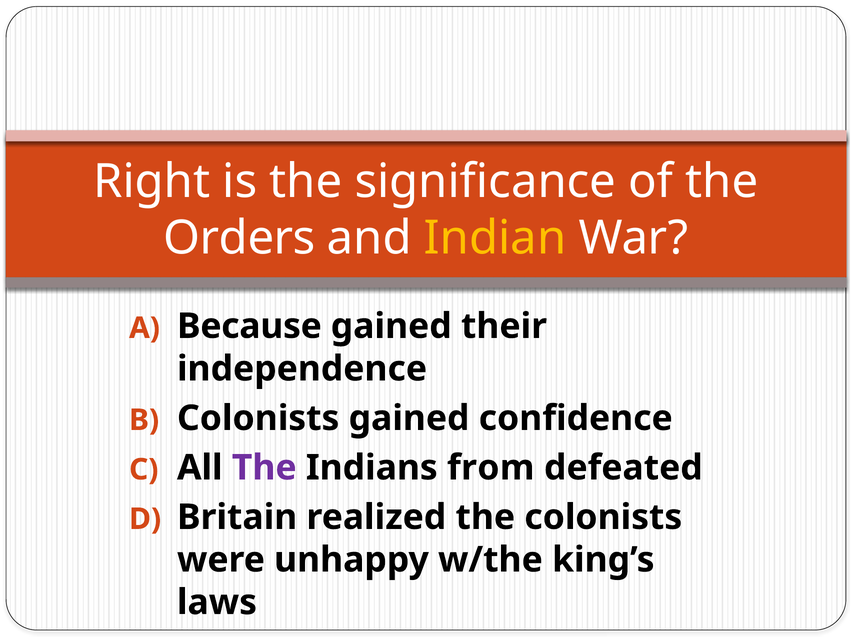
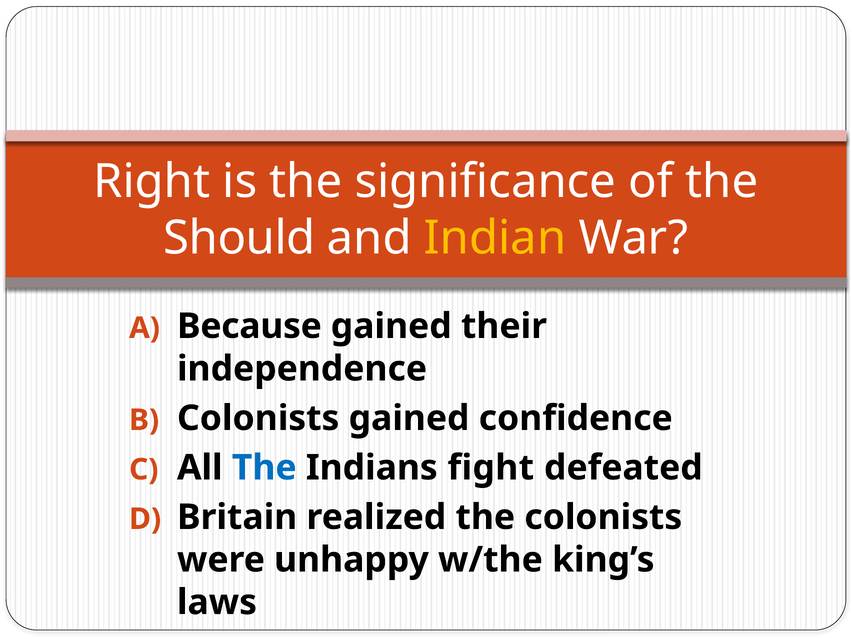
Orders: Orders -> Should
The at (264, 468) colour: purple -> blue
from: from -> fight
